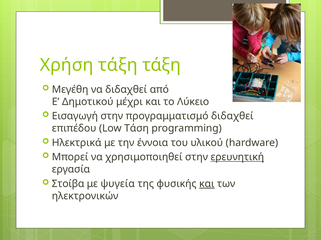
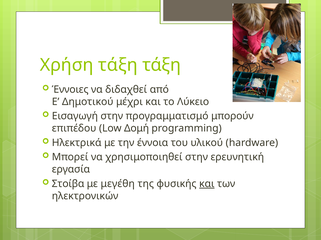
Μεγέθη: Μεγέθη -> Έννοιες
προγραμματισμό διδαχθεί: διδαχθεί -> μπορούν
Τάση: Τάση -> Δομή
ερευνητική underline: present -> none
ψυγεία: ψυγεία -> μεγέθη
